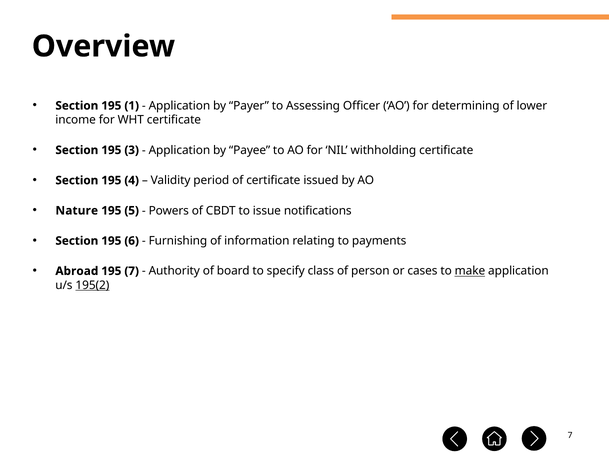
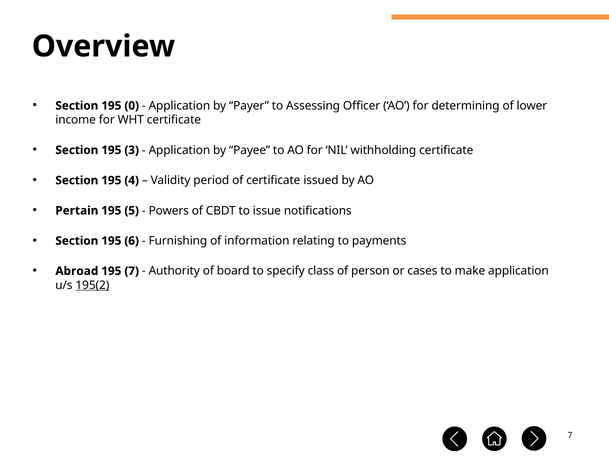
1: 1 -> 0
Nature: Nature -> Pertain
make underline: present -> none
